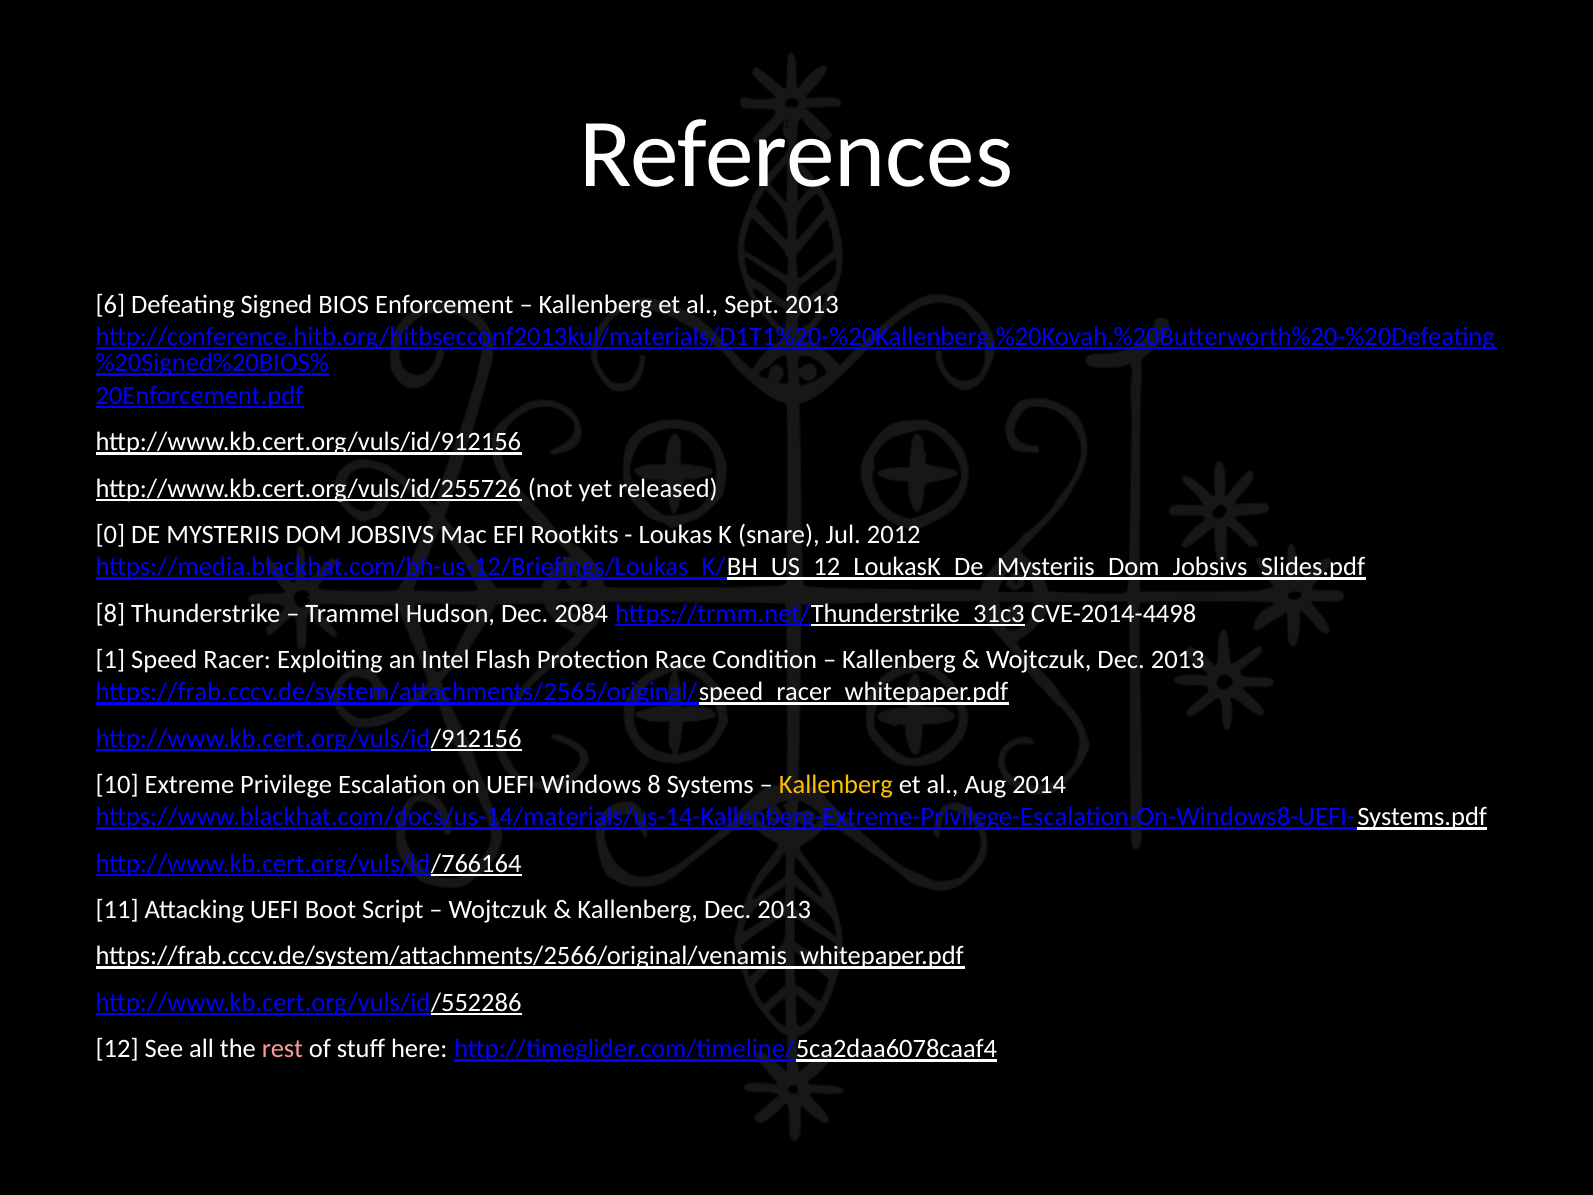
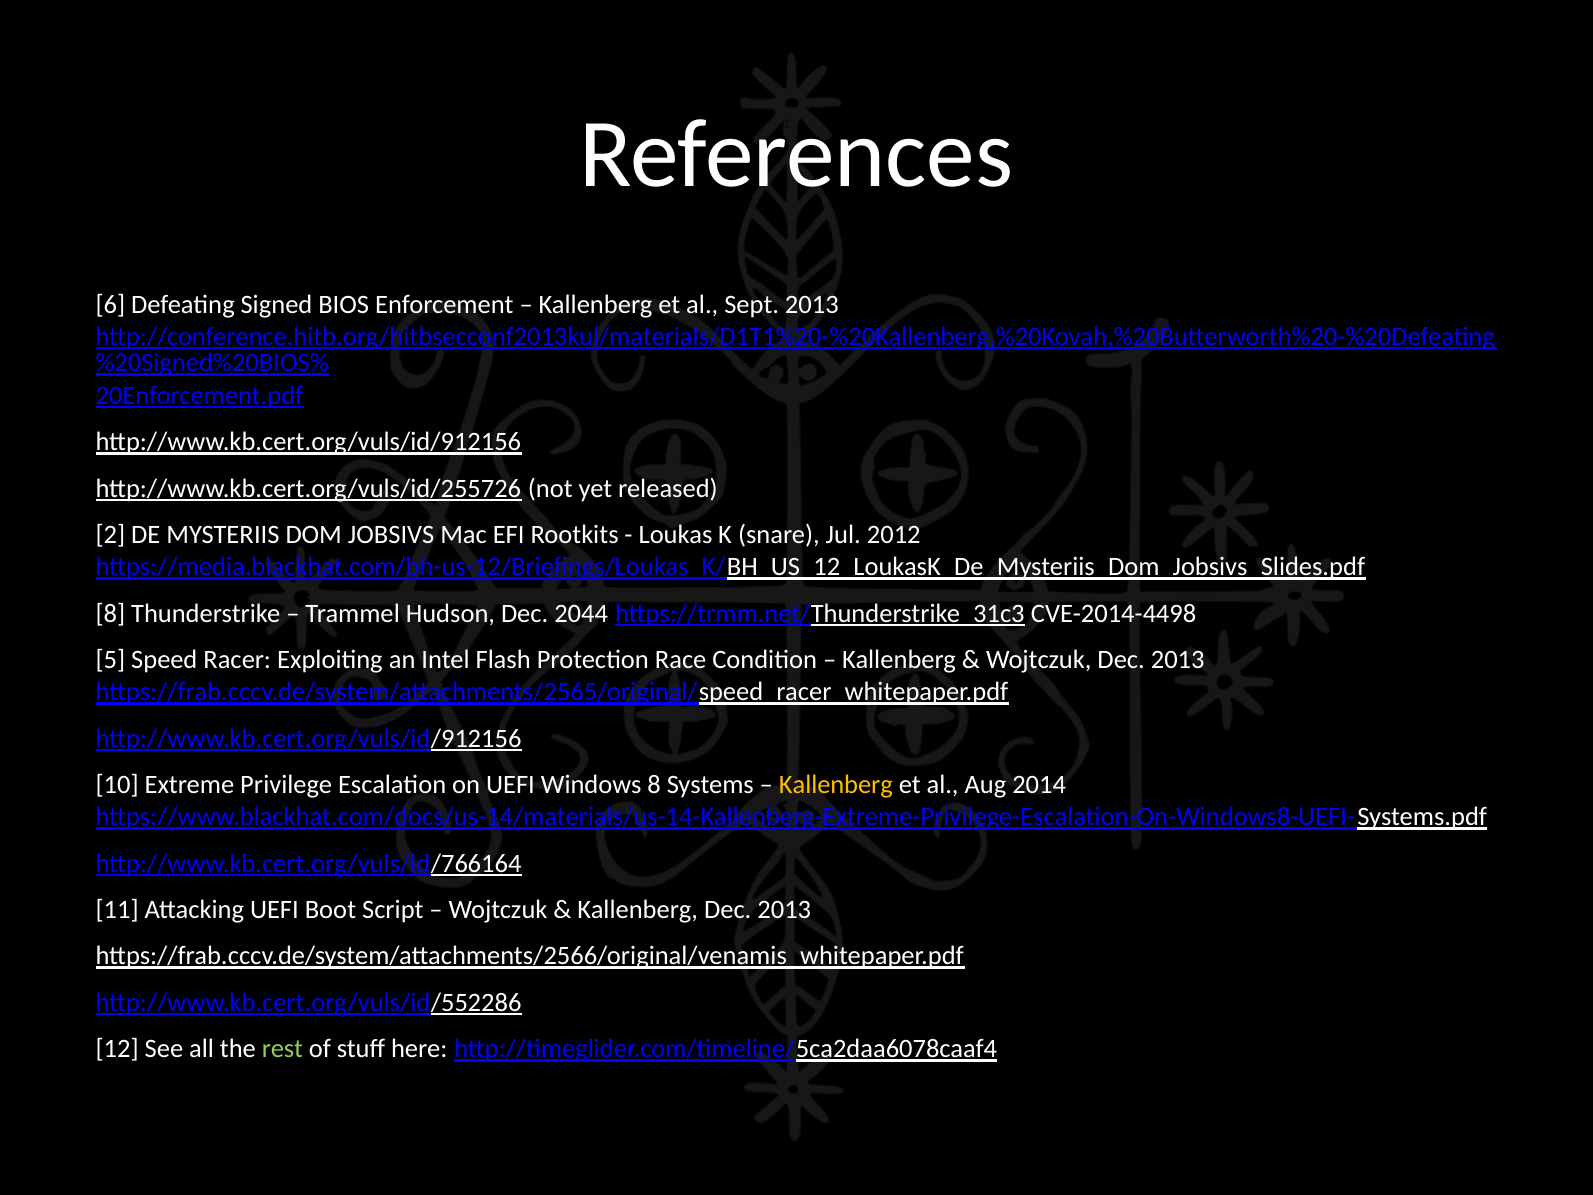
0: 0 -> 2
2084: 2084 -> 2044
1: 1 -> 5
rest colour: pink -> light green
